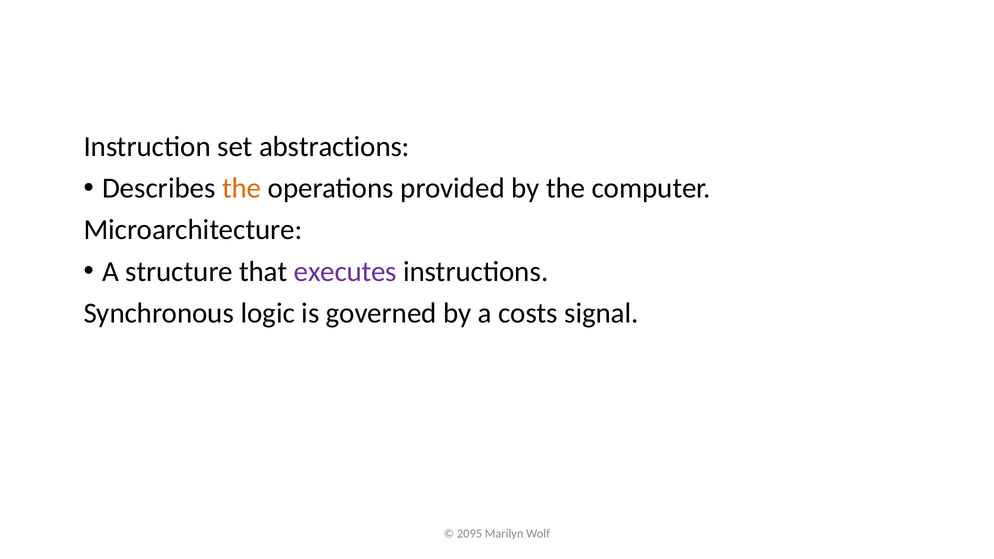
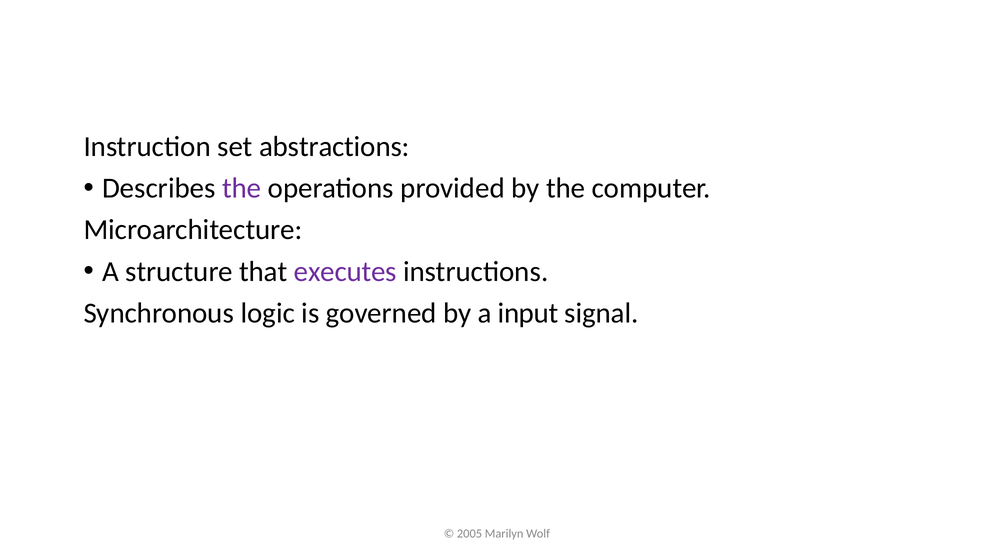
the at (242, 188) colour: orange -> purple
costs: costs -> input
2095: 2095 -> 2005
